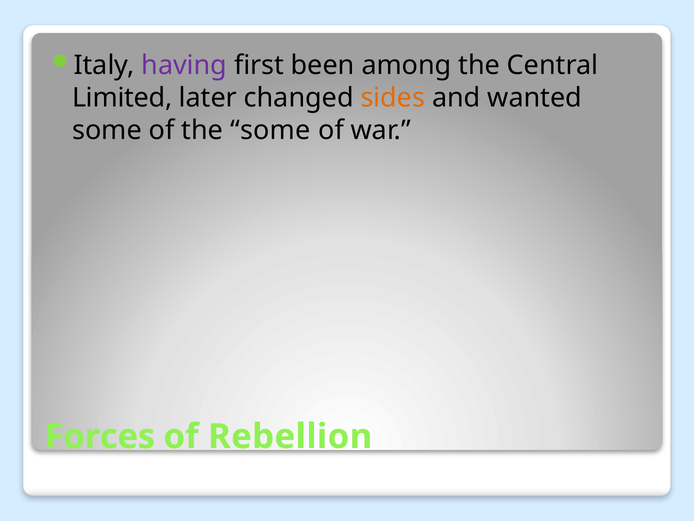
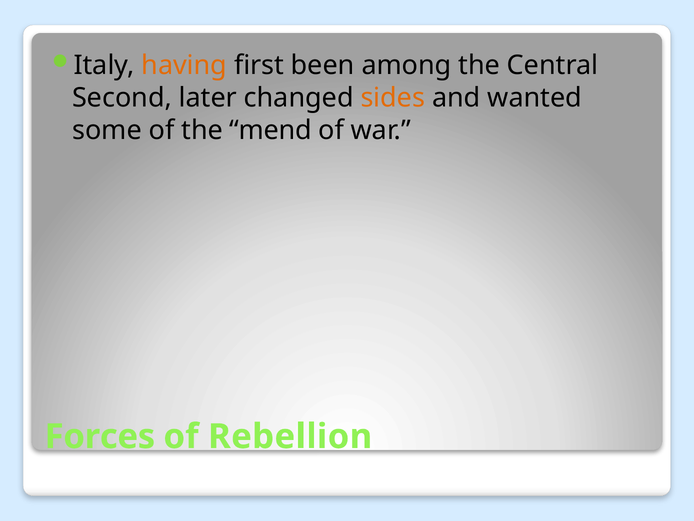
having colour: purple -> orange
Limited: Limited -> Second
the some: some -> mend
